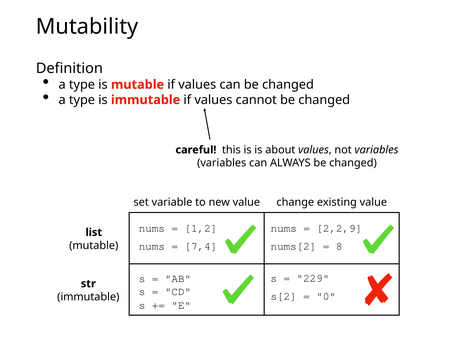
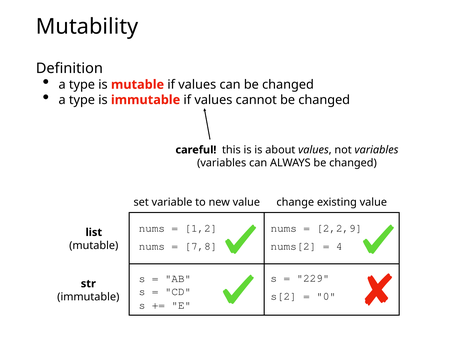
7,4: 7,4 -> 7,8
8: 8 -> 4
